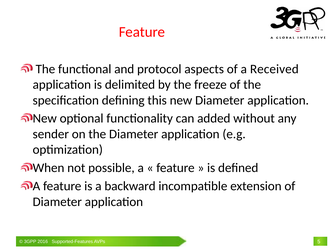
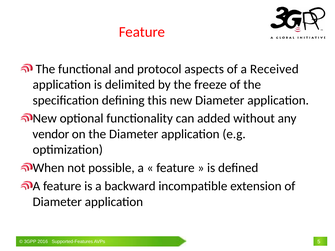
sender: sender -> vendor
